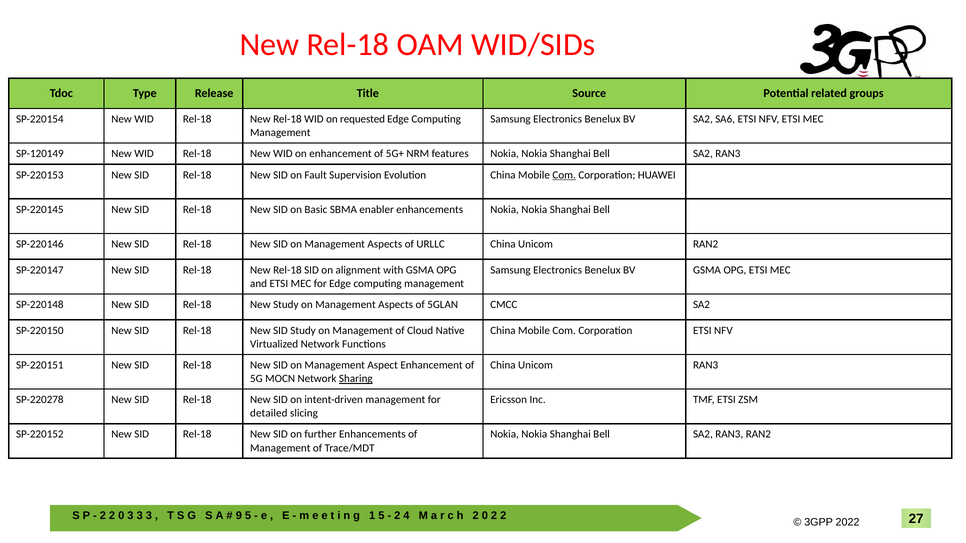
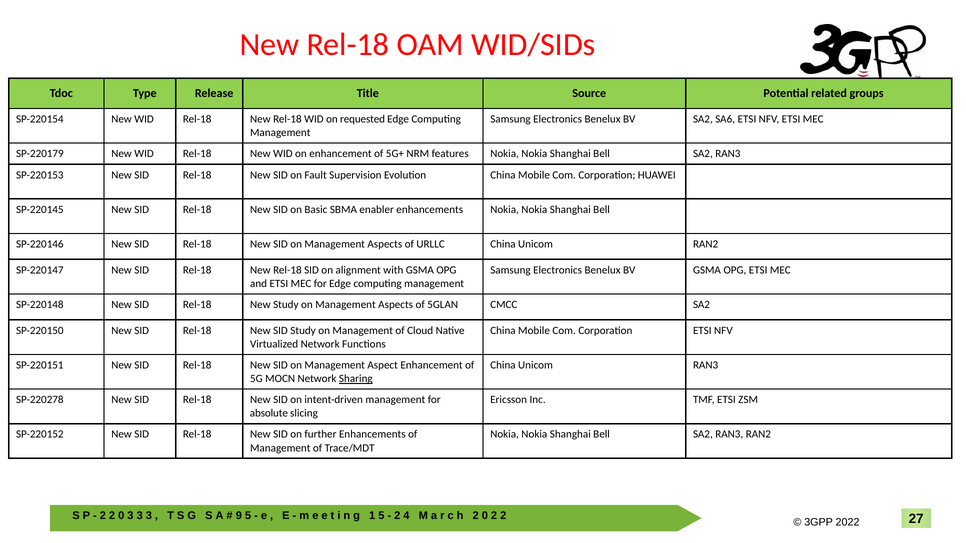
SP-120149: SP-120149 -> SP-220179
Com at (564, 175) underline: present -> none
detailed: detailed -> absolute
